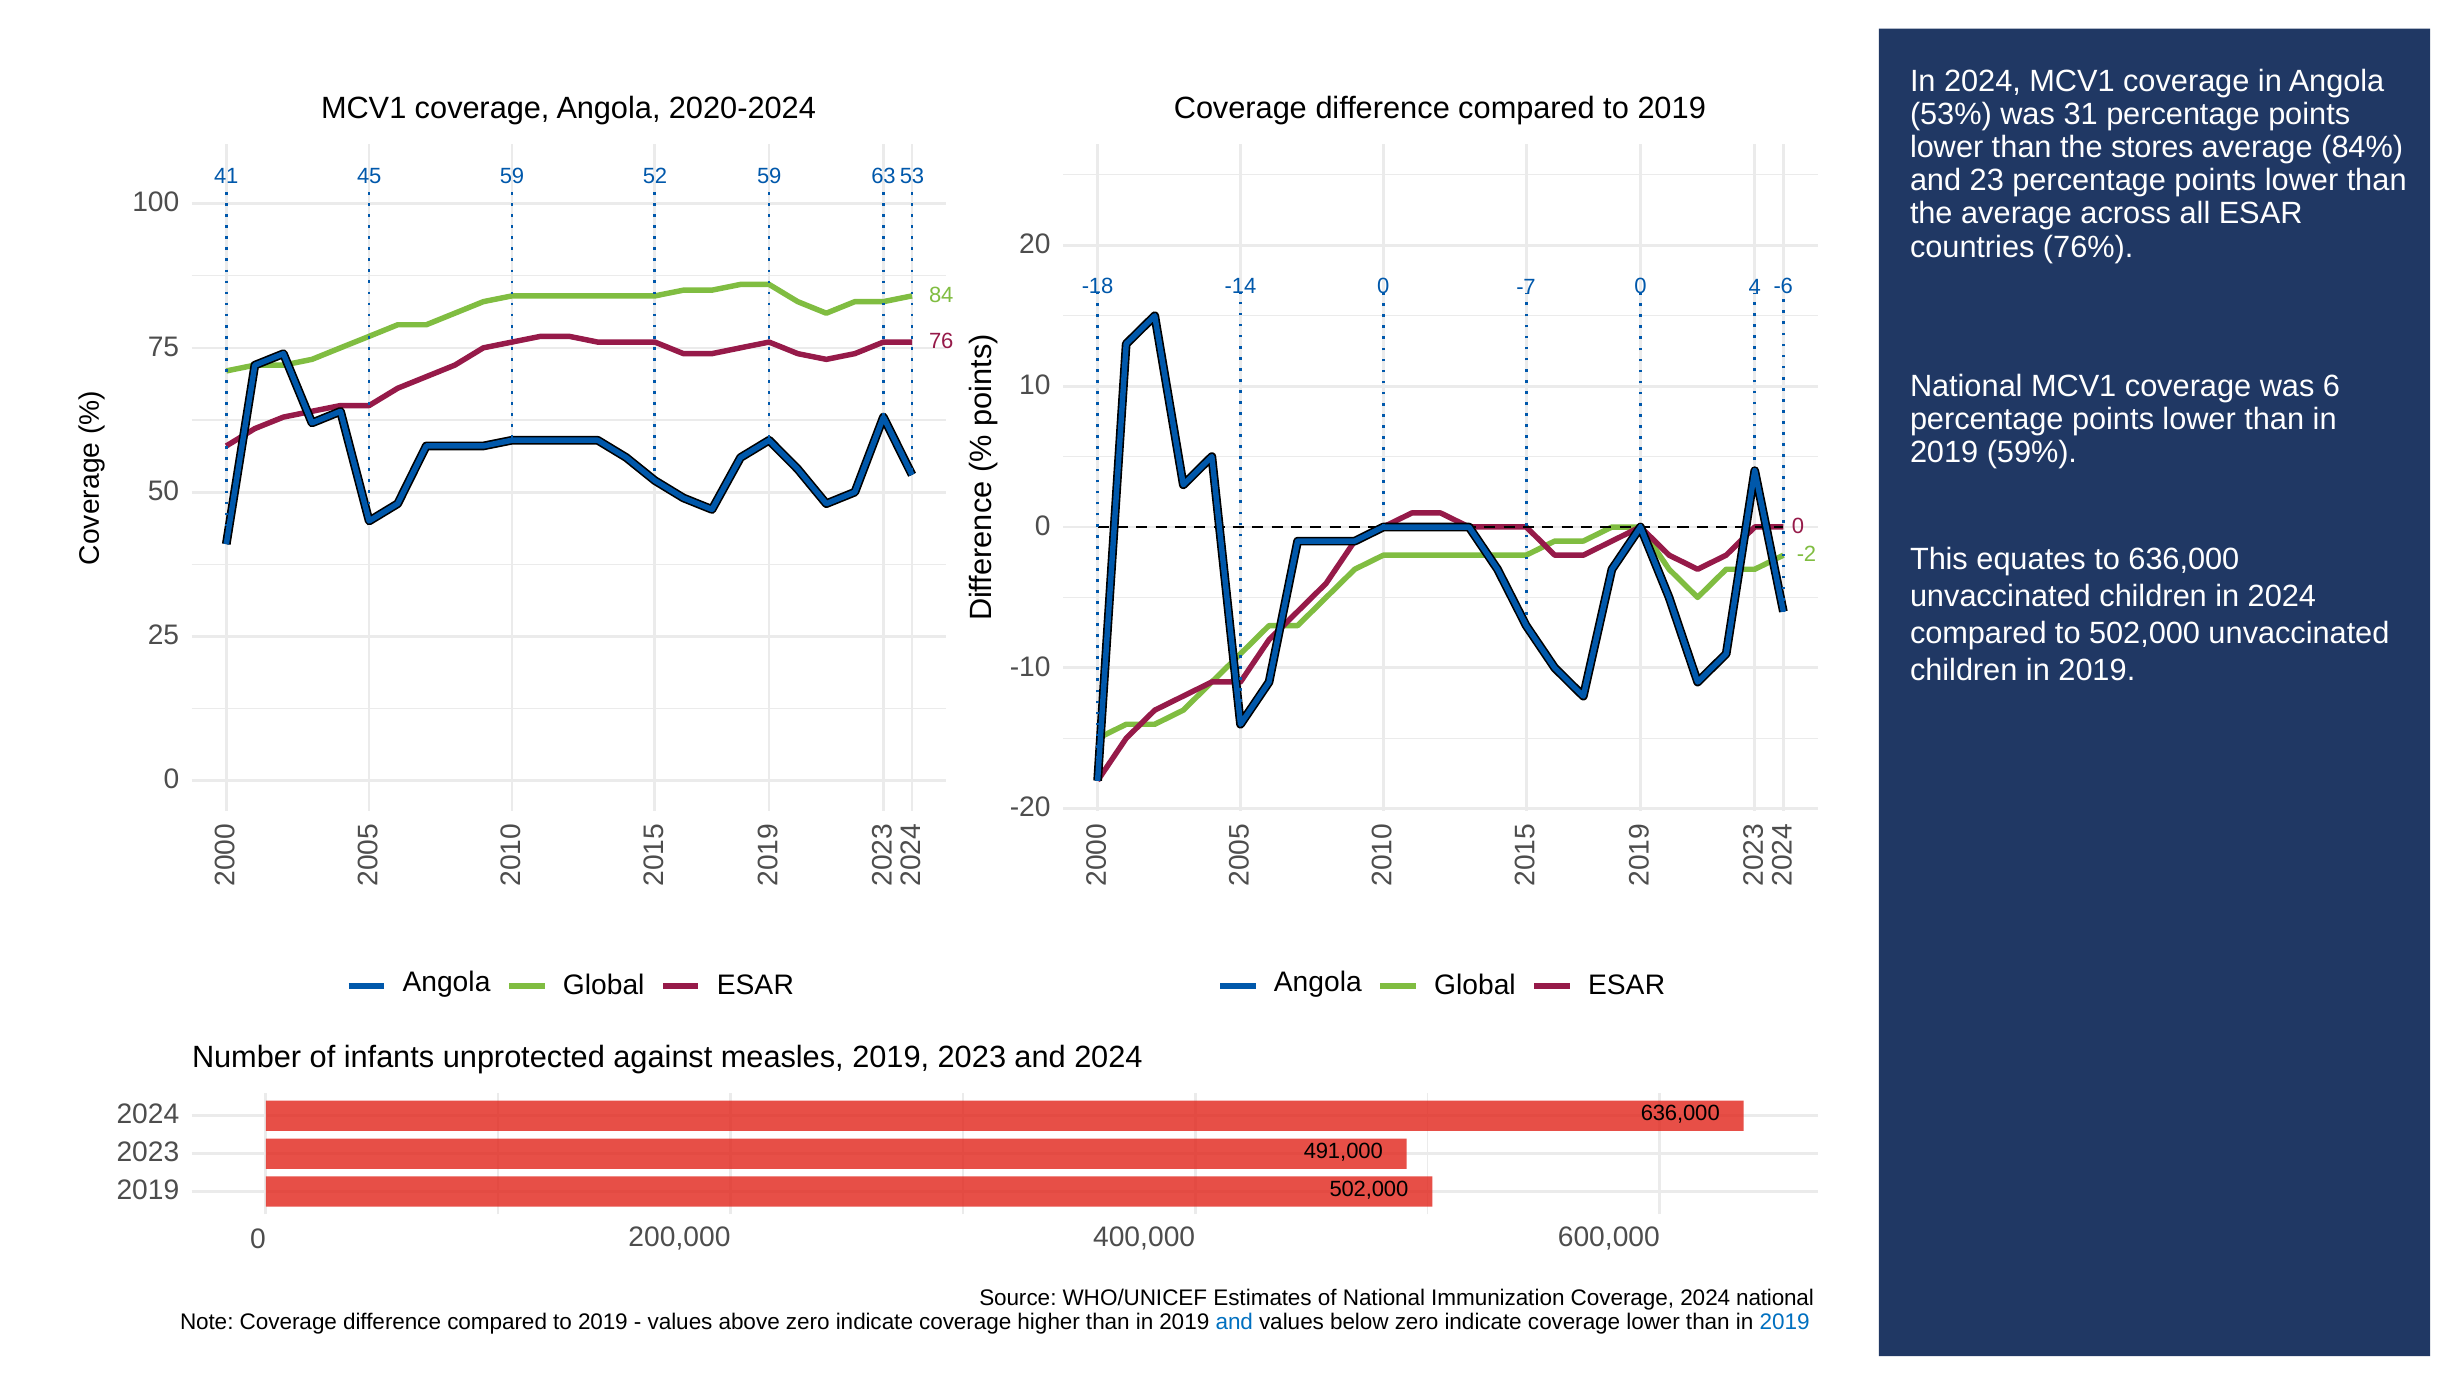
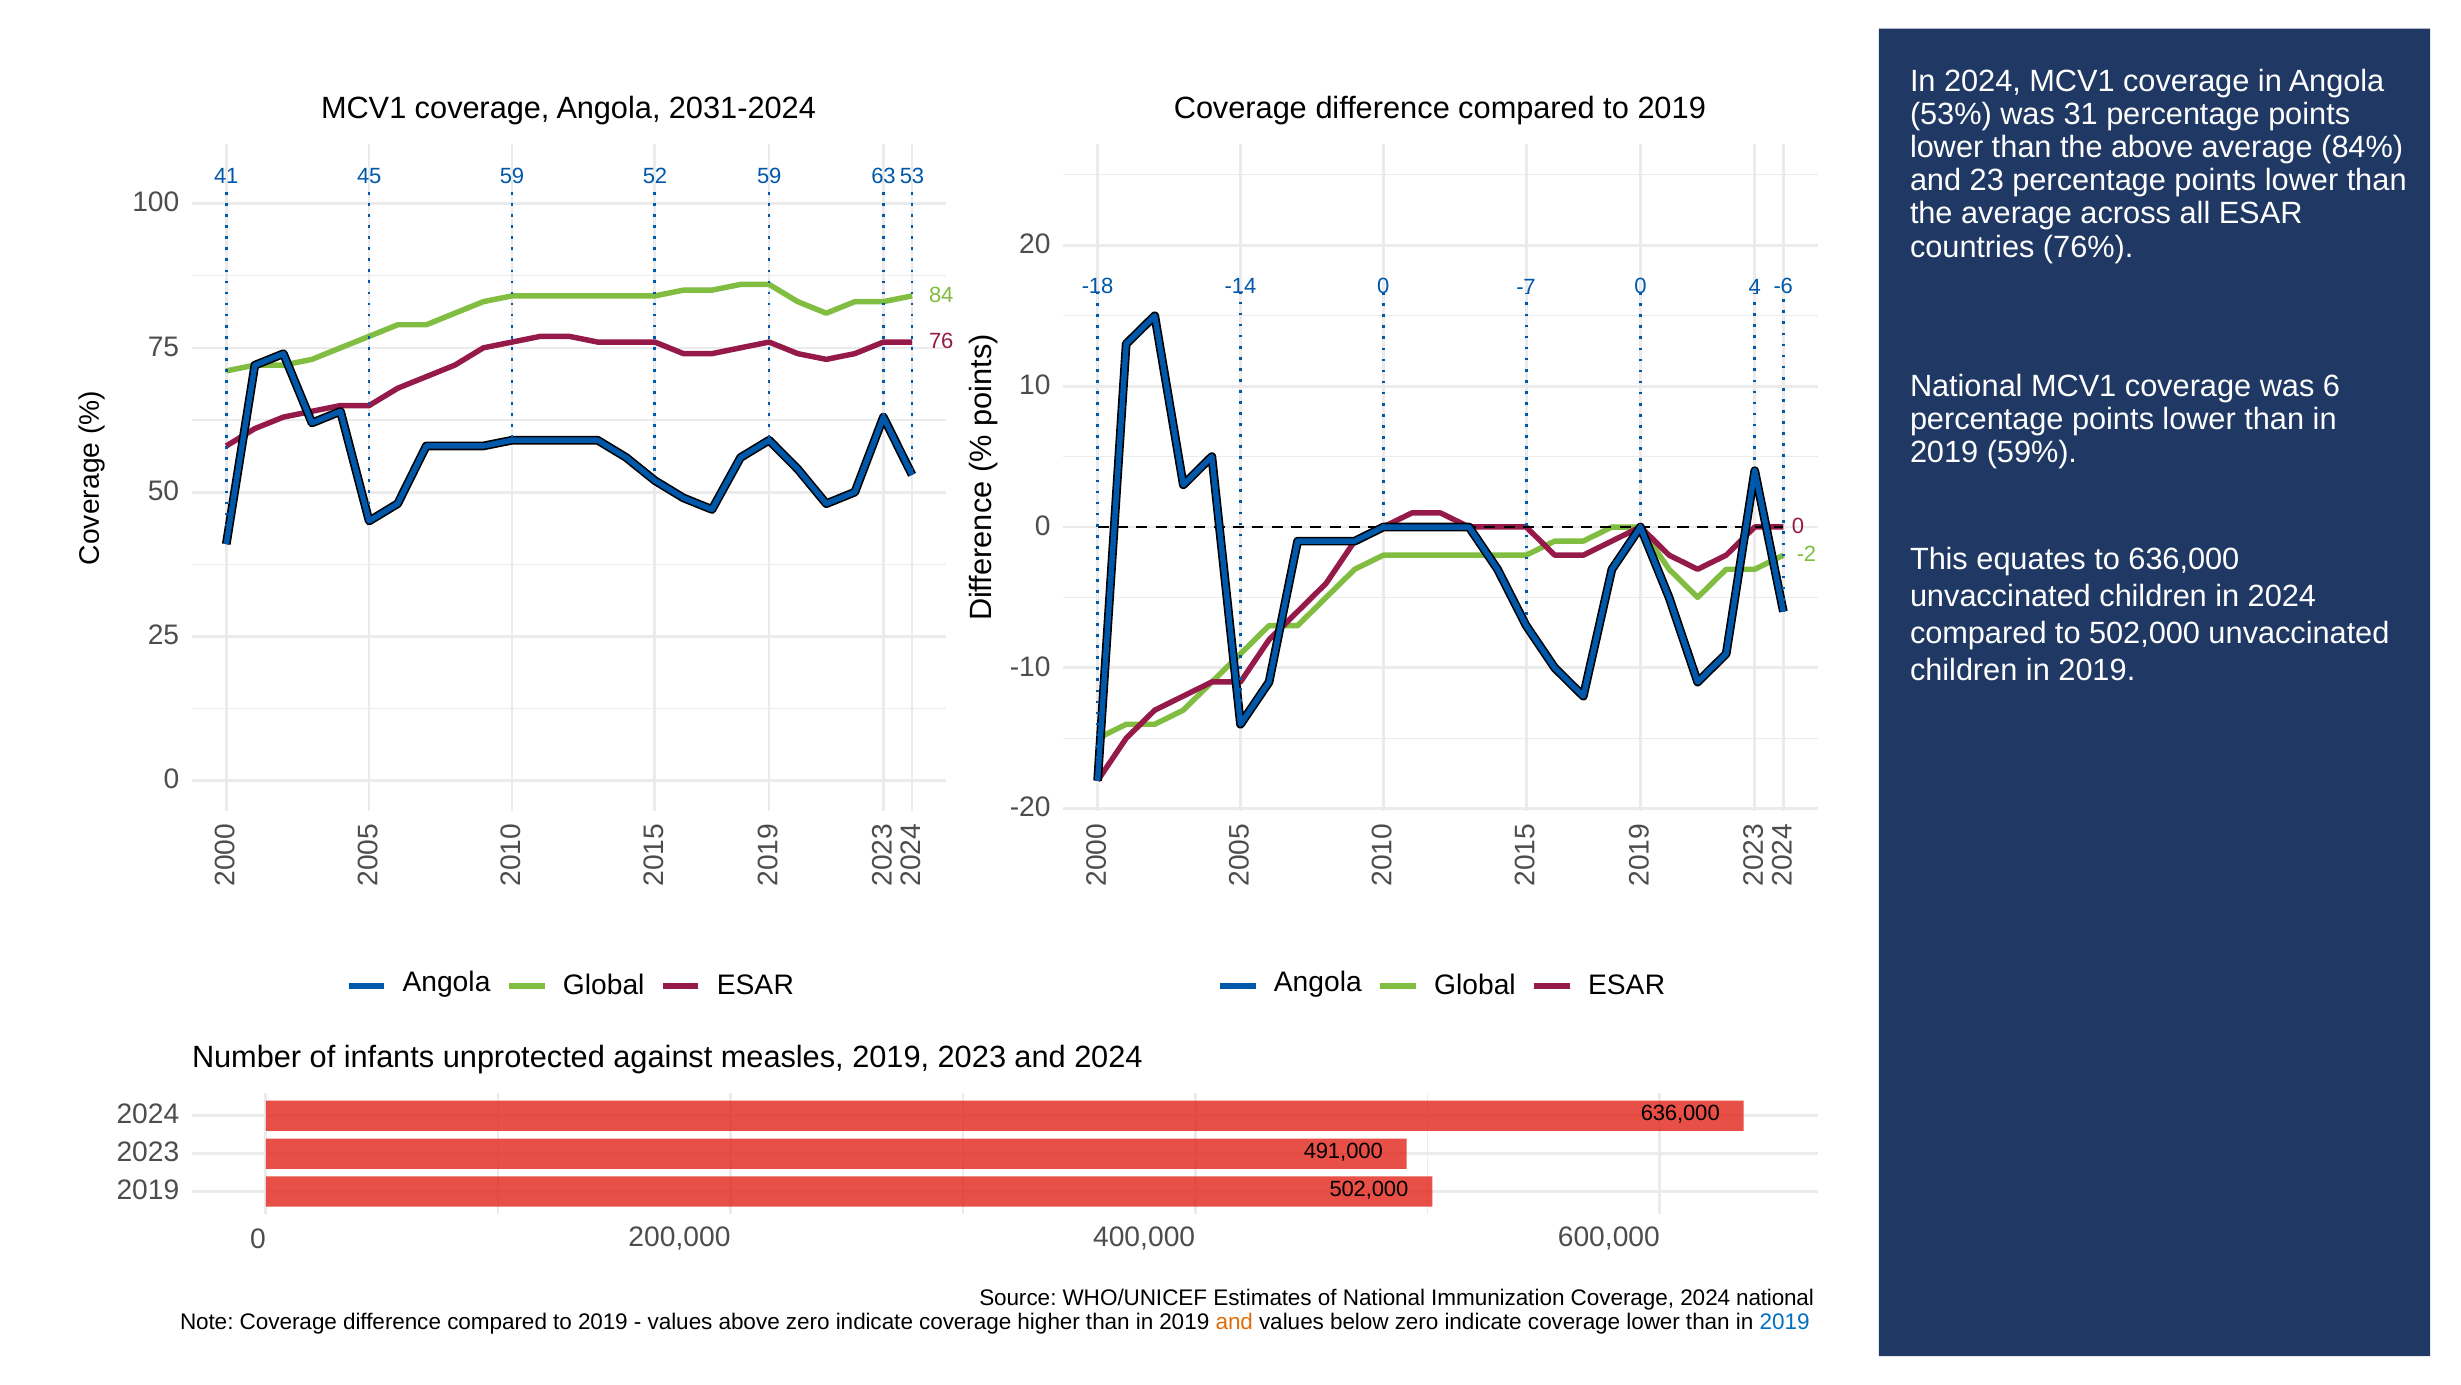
2020-2024: 2020-2024 -> 2031-2024
the stores: stores -> above
and at (1234, 1322) colour: blue -> orange
